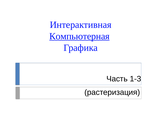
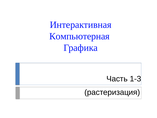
Компьютерная underline: present -> none
